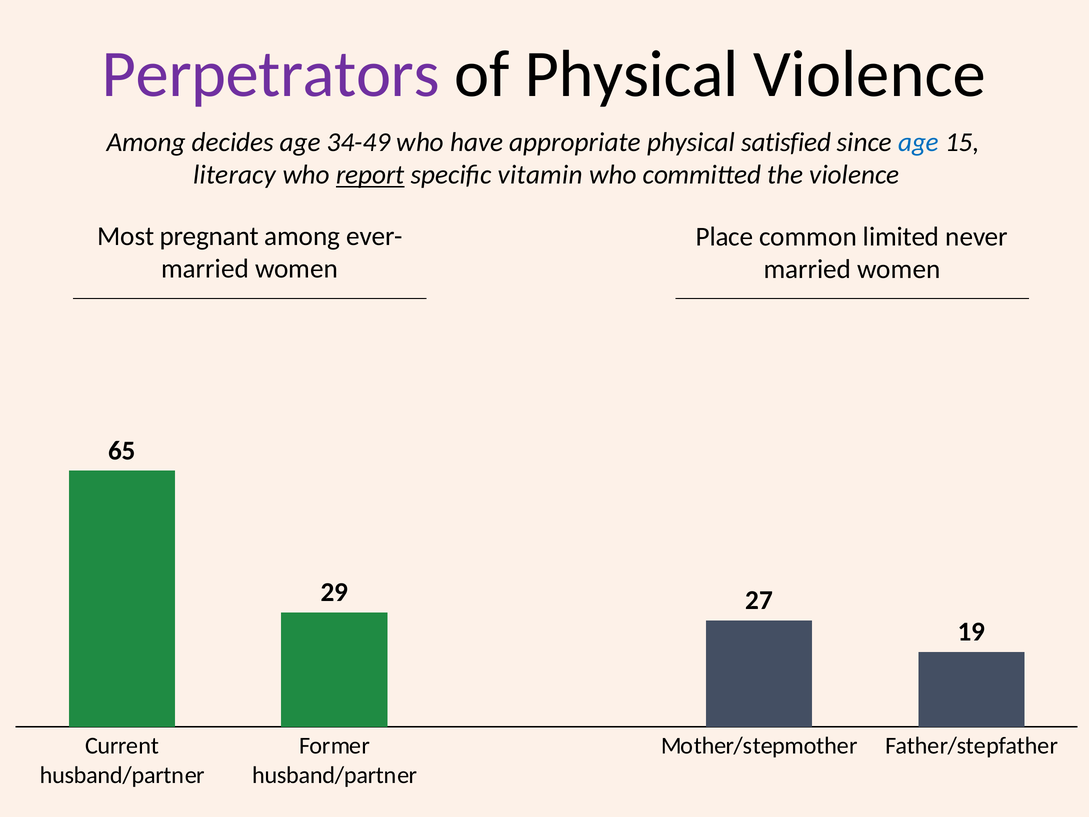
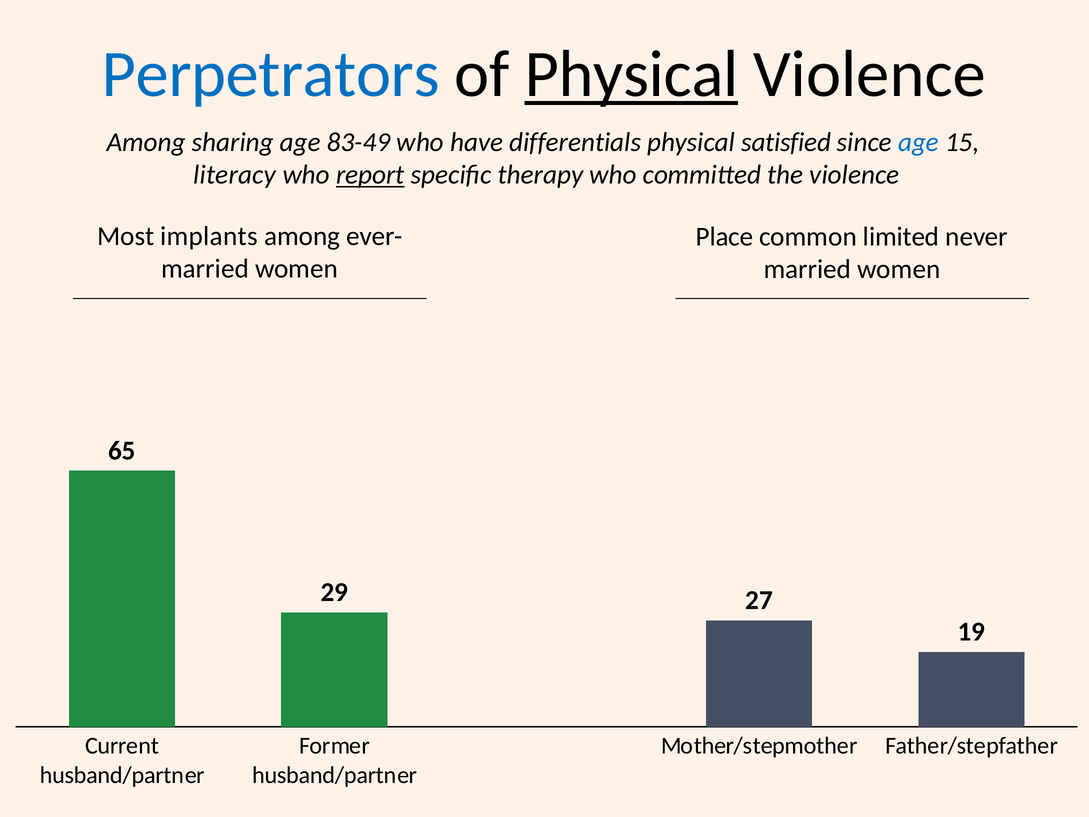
Perpetrators colour: purple -> blue
Physical at (631, 74) underline: none -> present
decides: decides -> sharing
34-49: 34-49 -> 83-49
appropriate: appropriate -> differentials
vitamin: vitamin -> therapy
pregnant: pregnant -> implants
